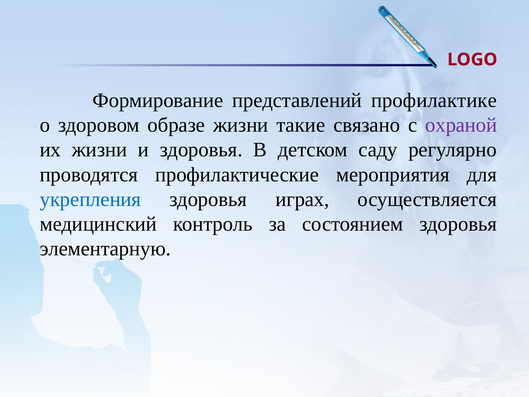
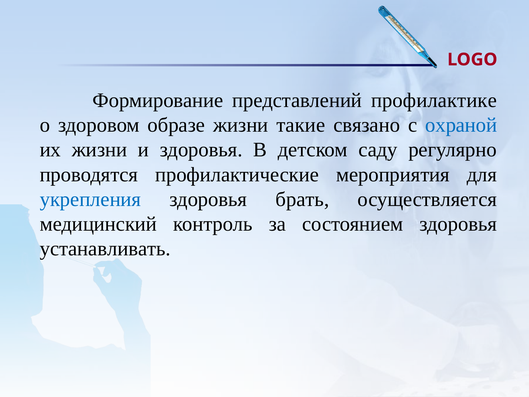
охраной colour: purple -> blue
играх: играх -> брать
элементарную: элементарную -> устанавливать
